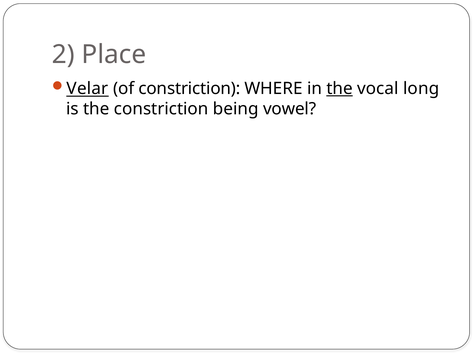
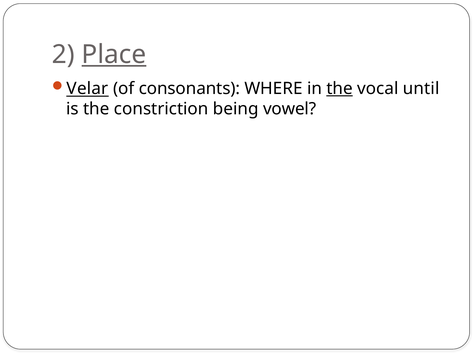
Place underline: none -> present
of constriction: constriction -> consonants
long: long -> until
